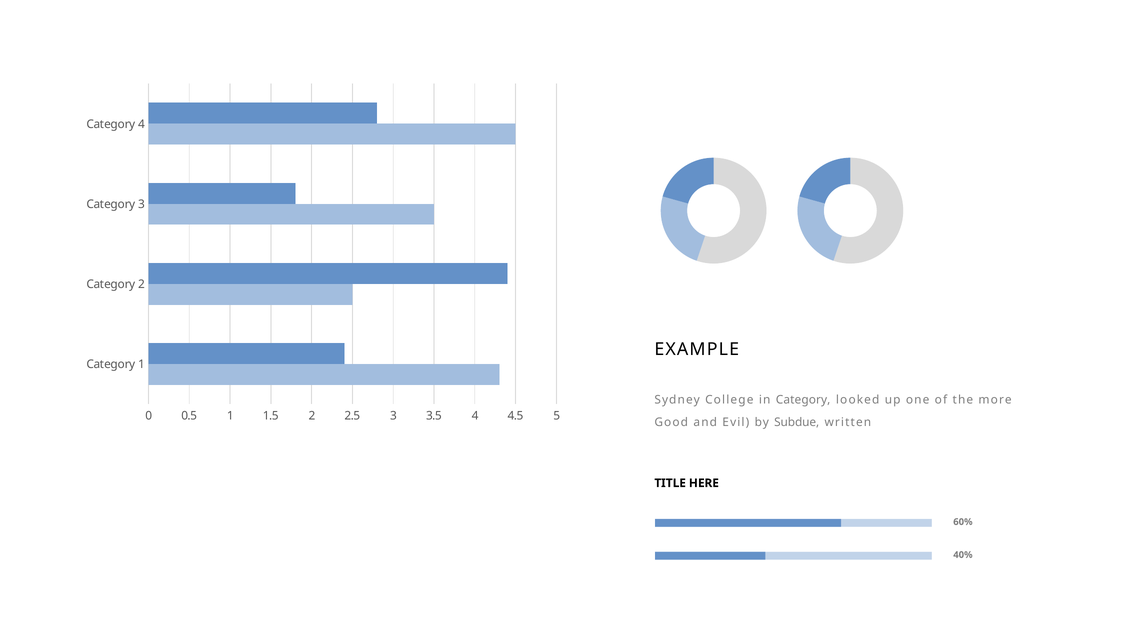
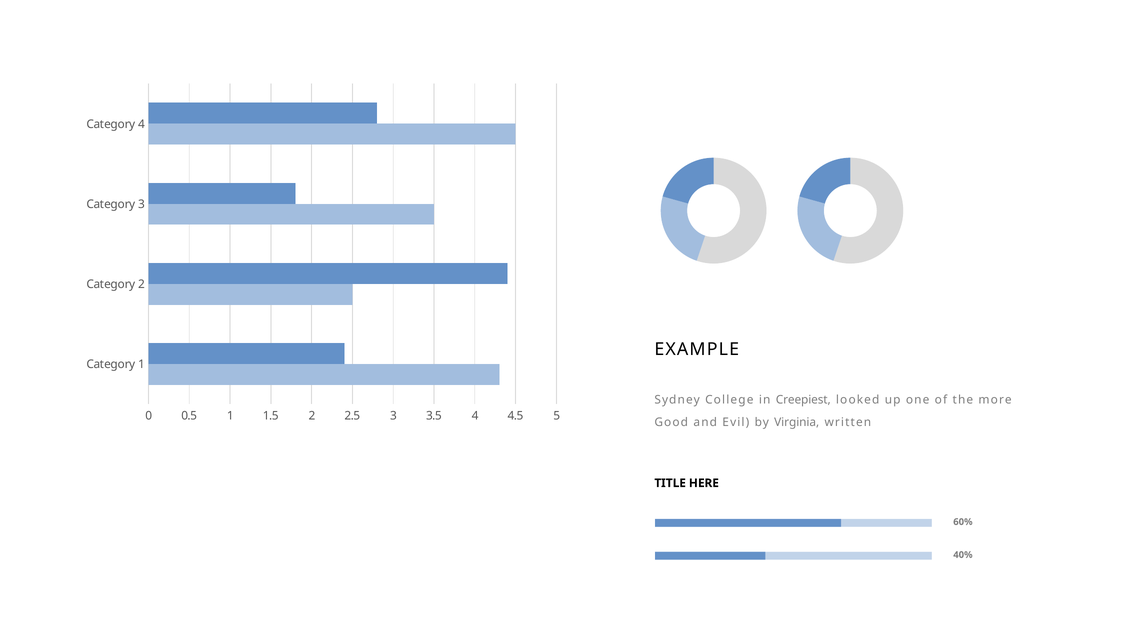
in Category: Category -> Creepiest
Subdue: Subdue -> Virginia
